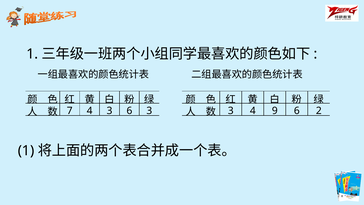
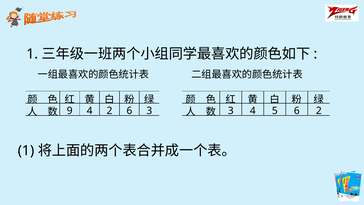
7: 7 -> 9
4 3: 3 -> 2
9: 9 -> 5
